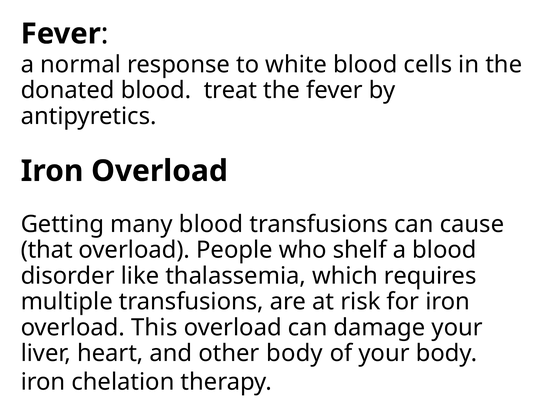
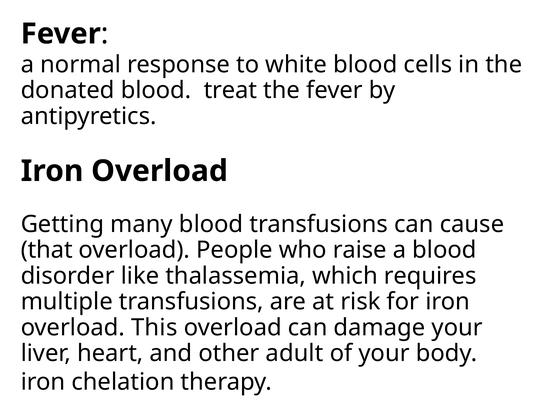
shelf: shelf -> raise
other body: body -> adult
